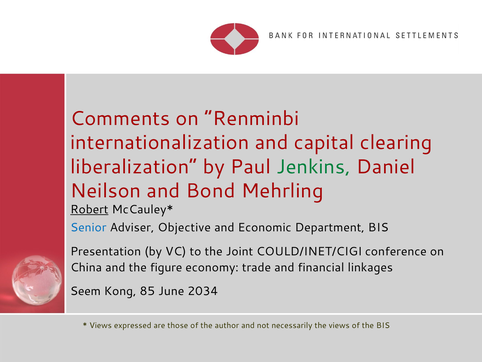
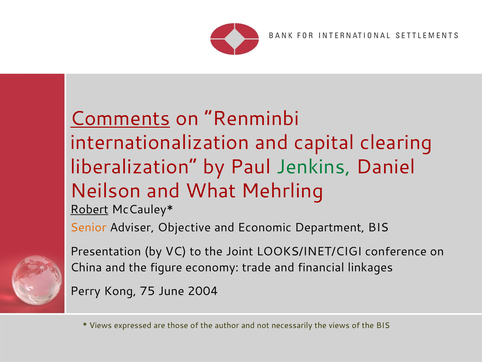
Comments underline: none -> present
Bond: Bond -> What
Senior colour: blue -> orange
COULD/INET/CIGI: COULD/INET/CIGI -> LOOKS/INET/CIGI
Seem: Seem -> Perry
85: 85 -> 75
2034: 2034 -> 2004
